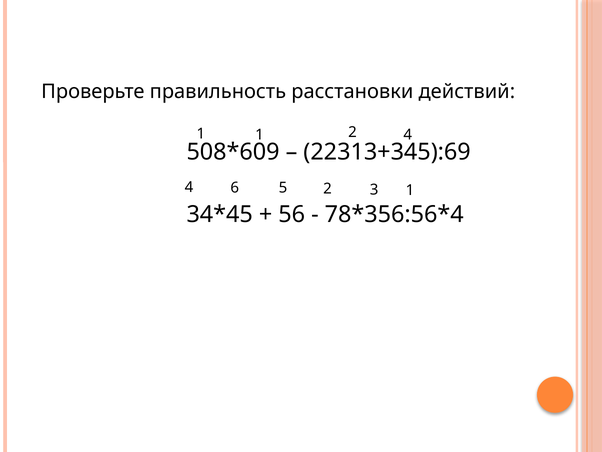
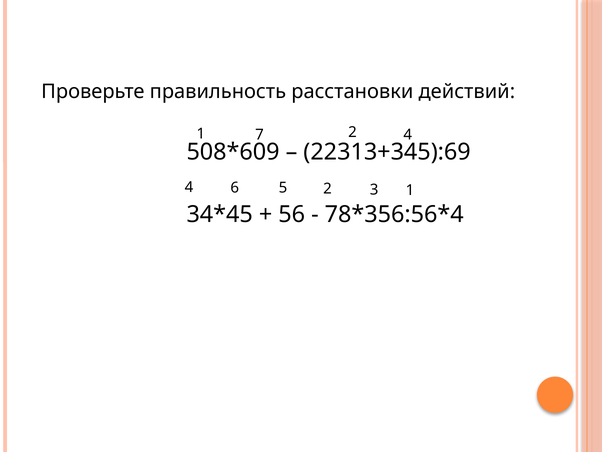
1 1: 1 -> 7
